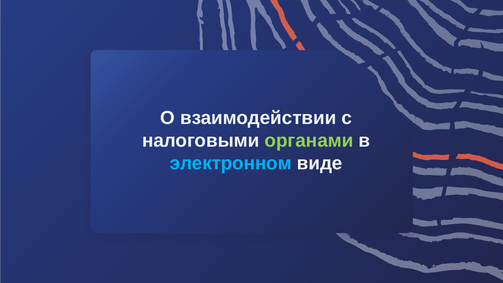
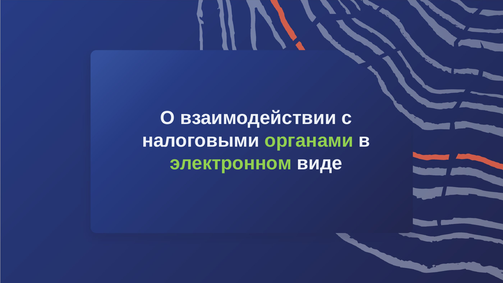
электронном colour: light blue -> light green
